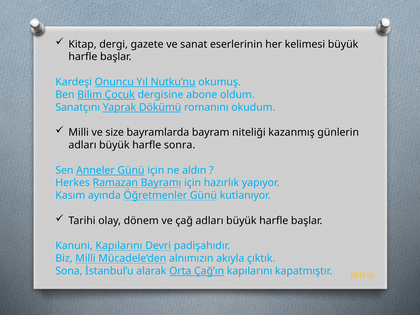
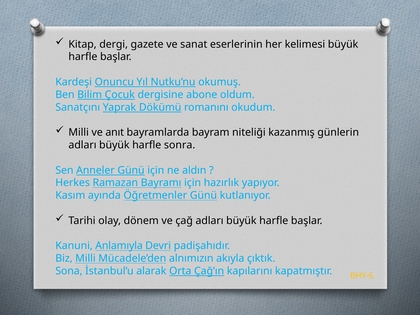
size: size -> anıt
Kanuni Kapılarını: Kapılarını -> Anlamıyla
